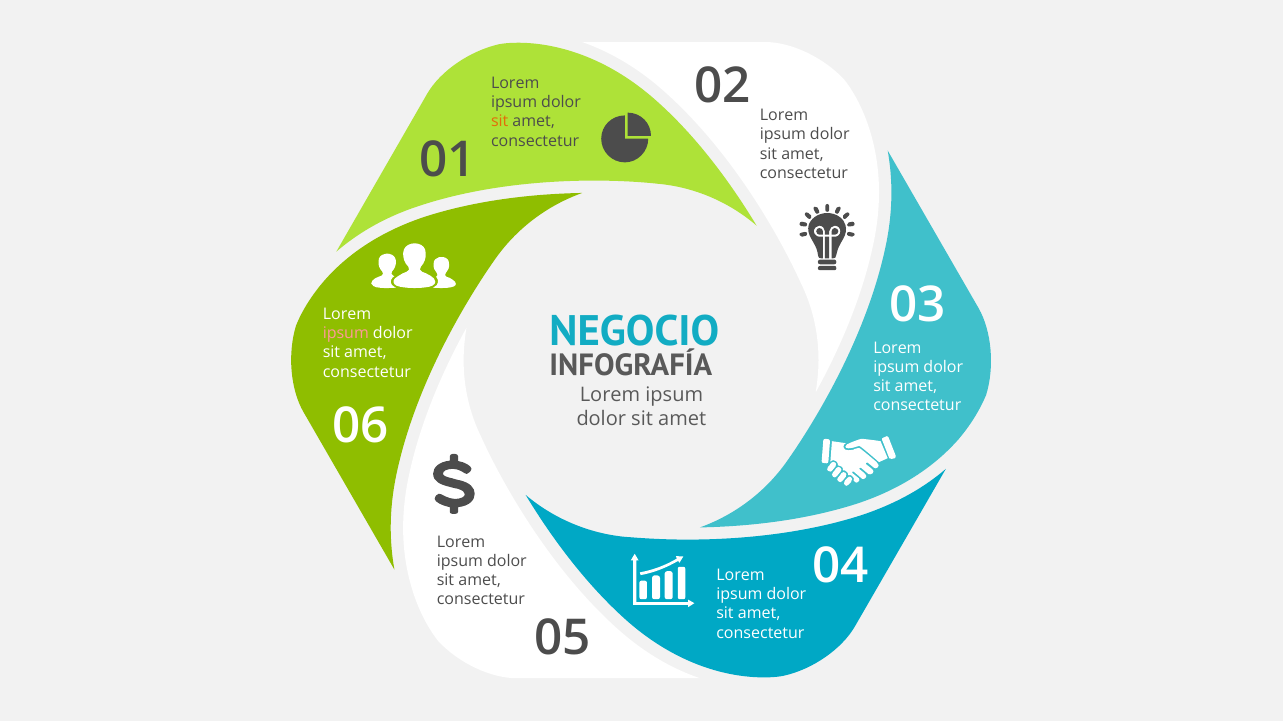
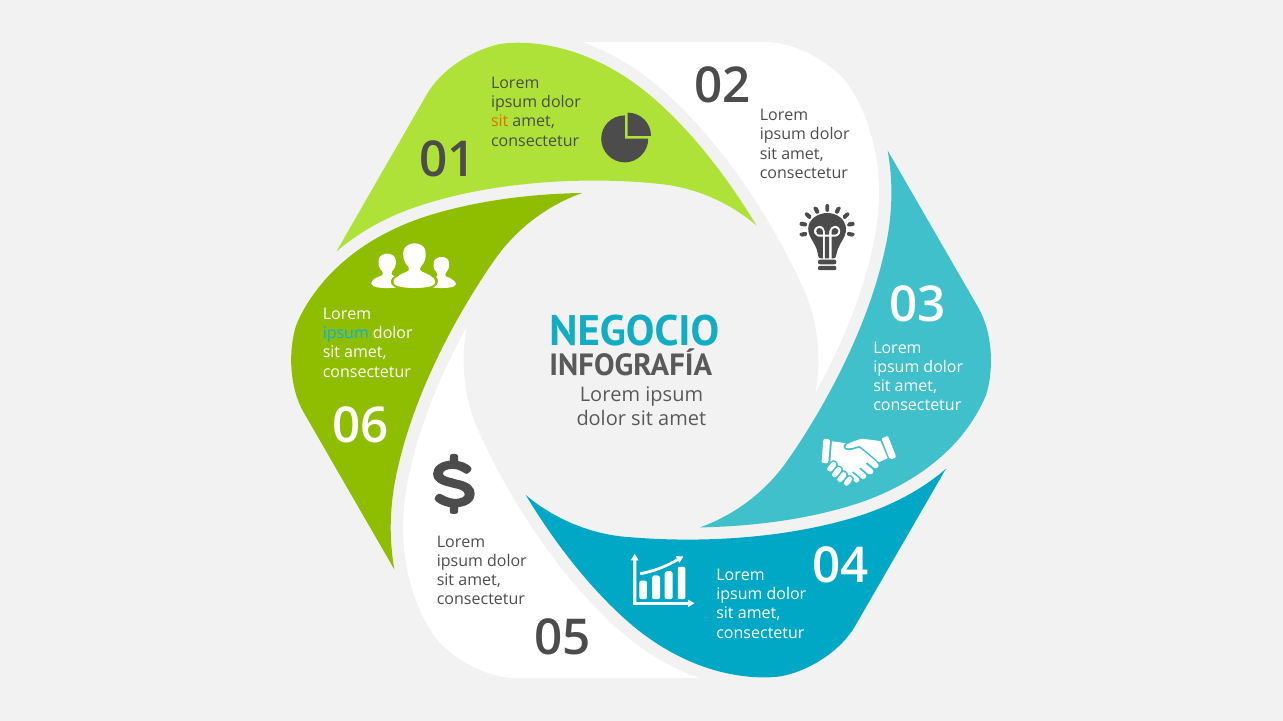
ipsum at (346, 334) colour: pink -> light blue
